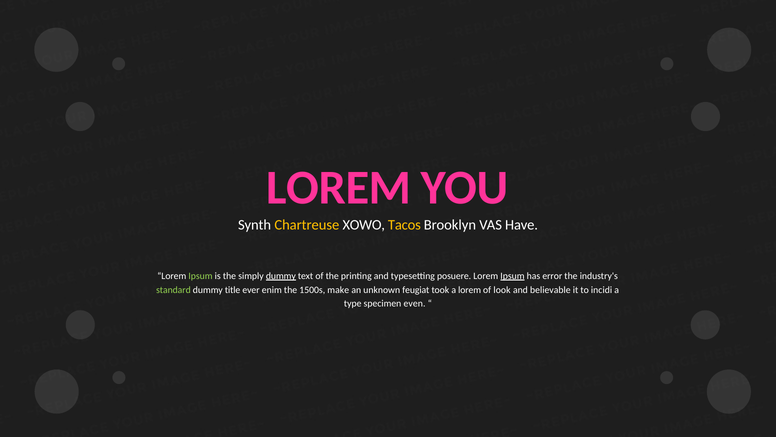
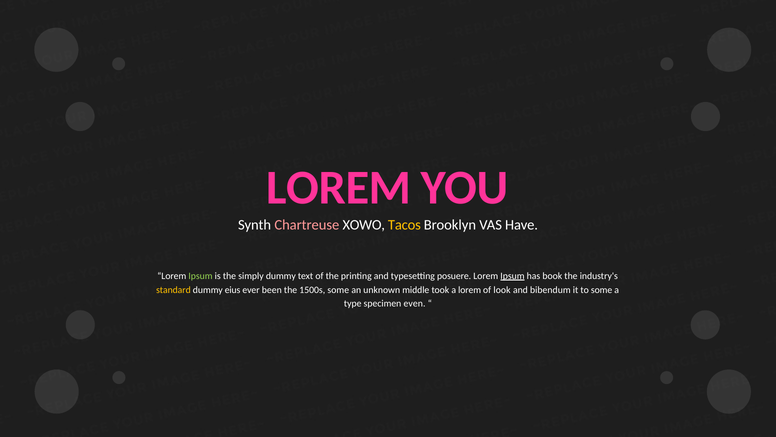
Chartreuse colour: yellow -> pink
dummy at (281, 276) underline: present -> none
error: error -> book
standard colour: light green -> yellow
title: title -> eius
enim: enim -> been
1500s make: make -> some
feugiat: feugiat -> middle
believable: believable -> bibendum
to incidi: incidi -> some
